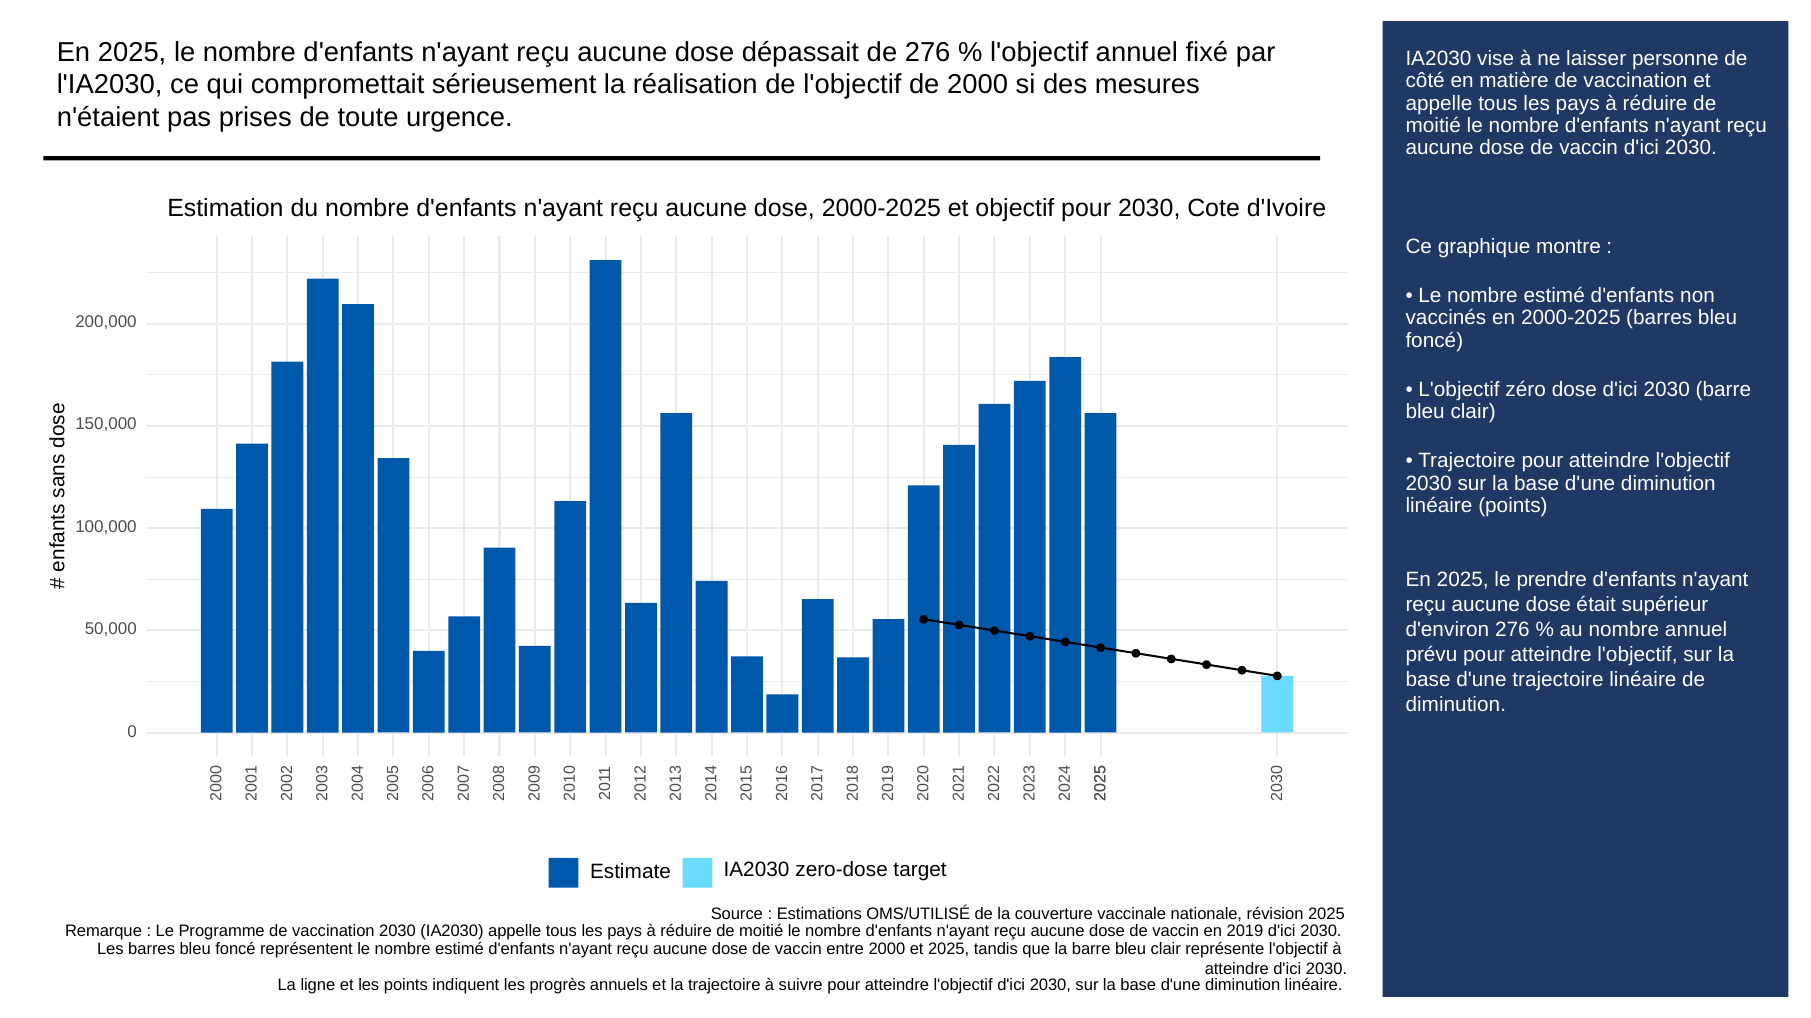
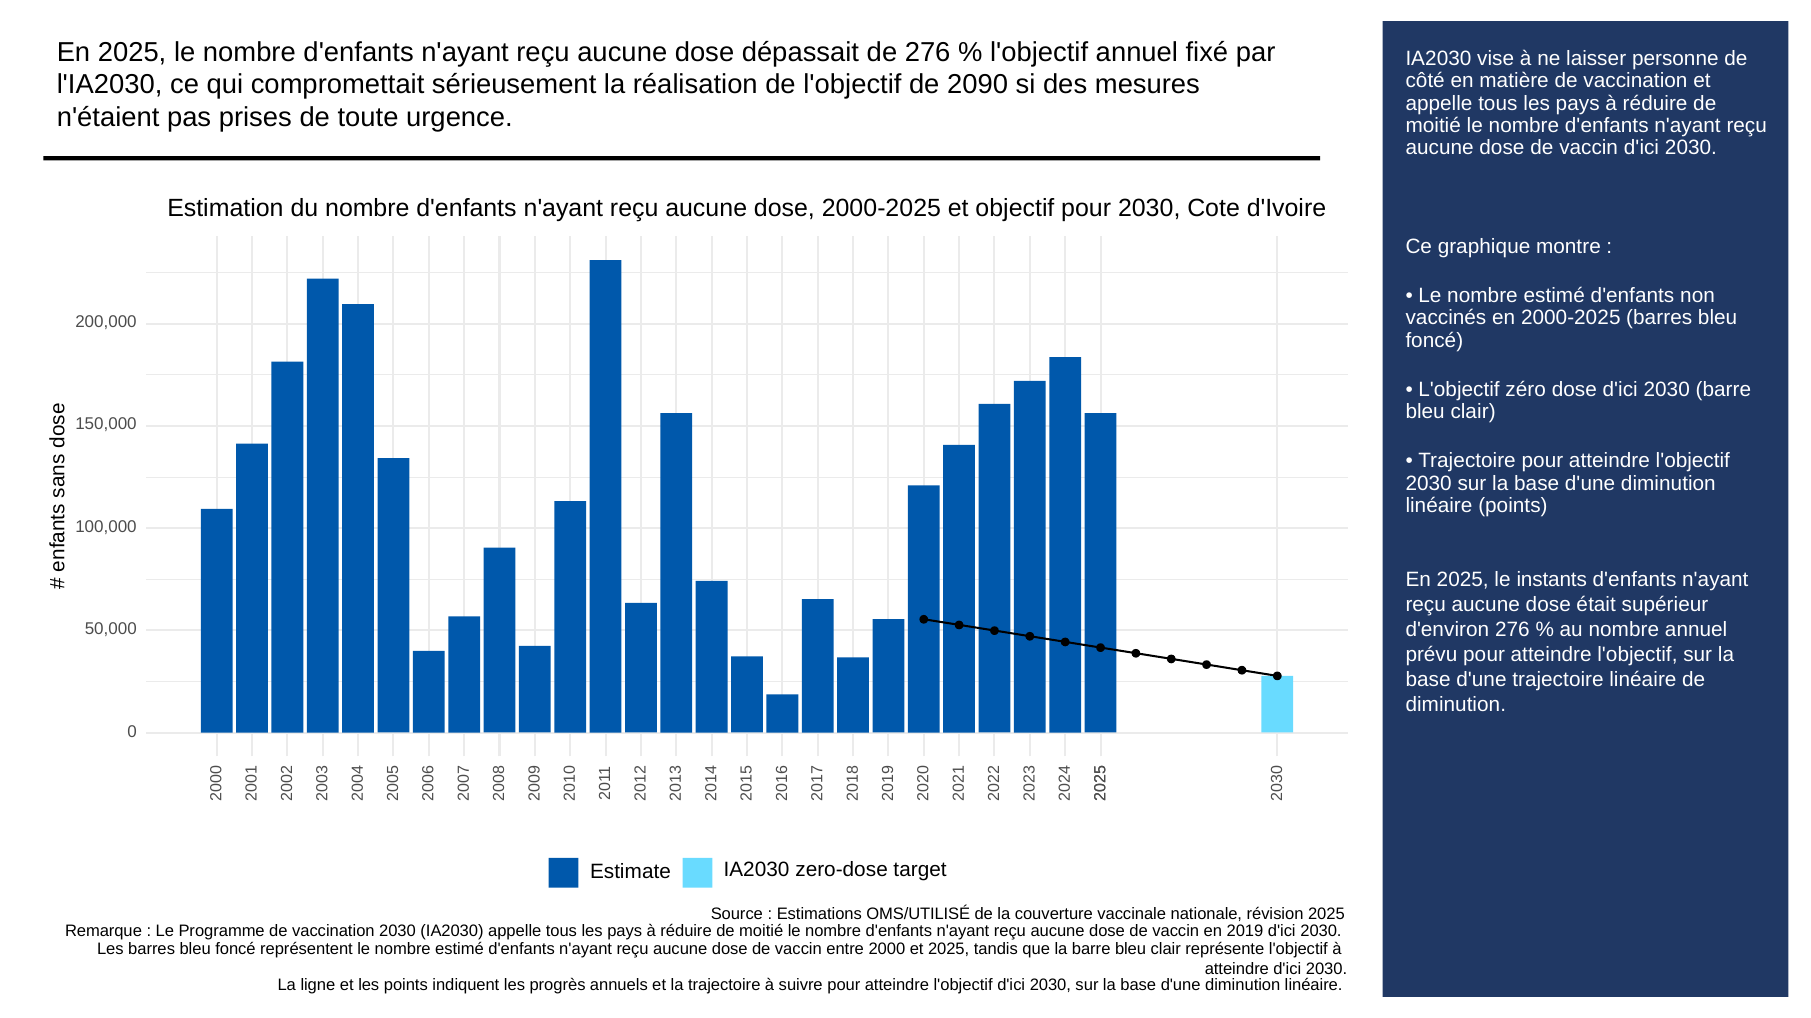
de 2000: 2000 -> 2090
prendre: prendre -> instants
